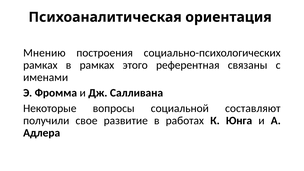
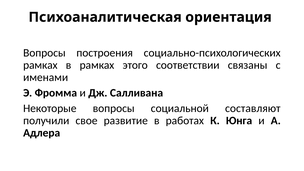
Мнению at (44, 53): Мнению -> Вопросы
референтная: референтная -> соответствии
